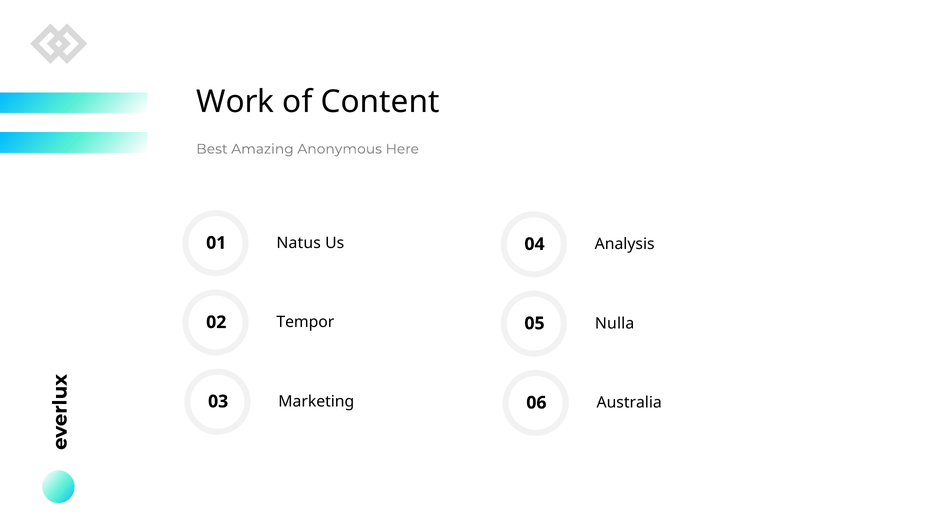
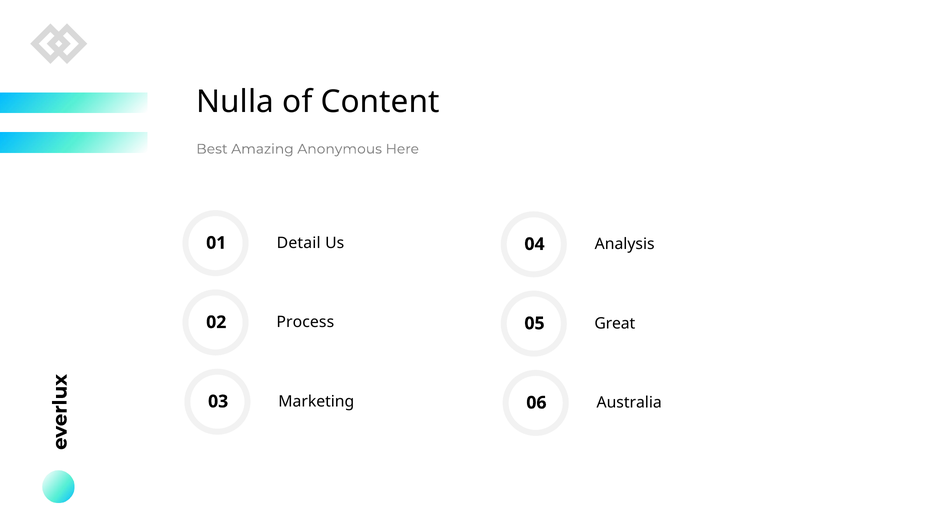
Work: Work -> Nulla
Natus: Natus -> Detail
Tempor: Tempor -> Process
Nulla: Nulla -> Great
